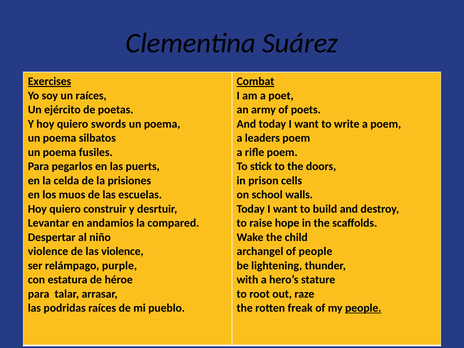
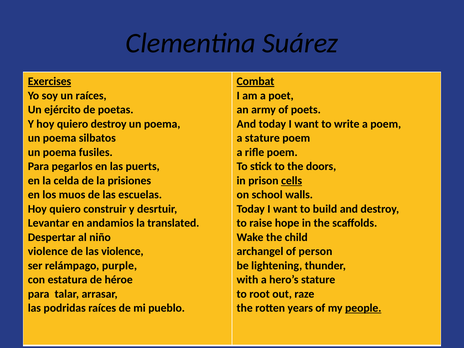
quiero swords: swords -> destroy
a leaders: leaders -> stature
cells underline: none -> present
compared: compared -> translated
of people: people -> person
freak: freak -> years
